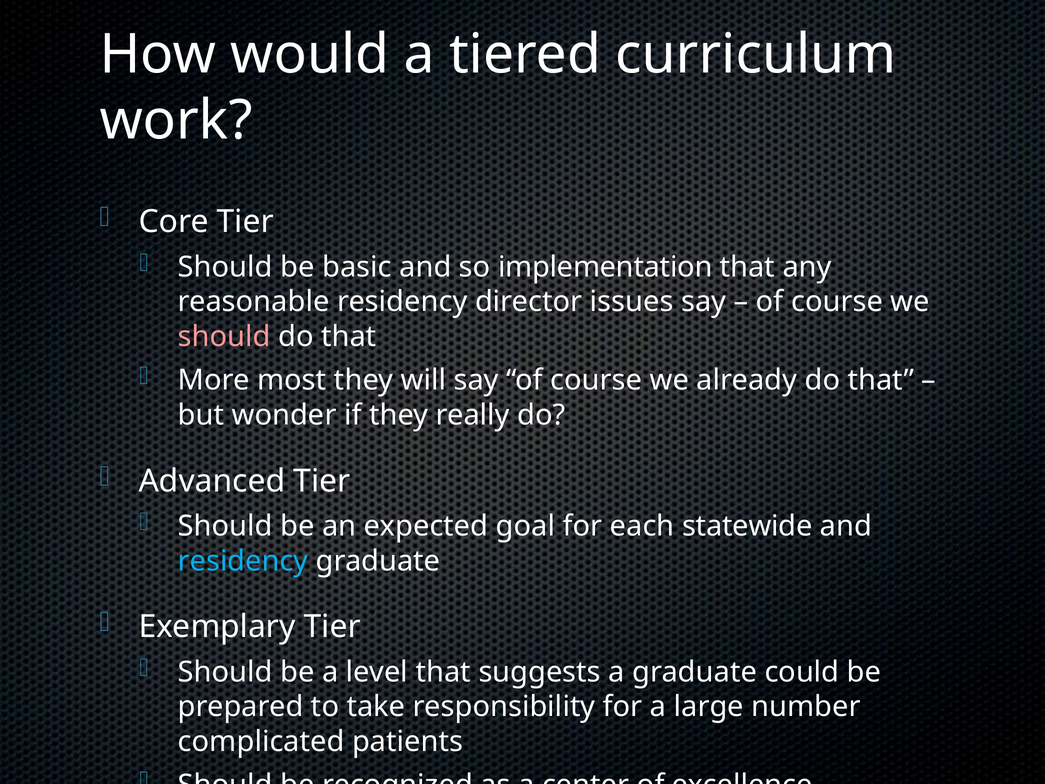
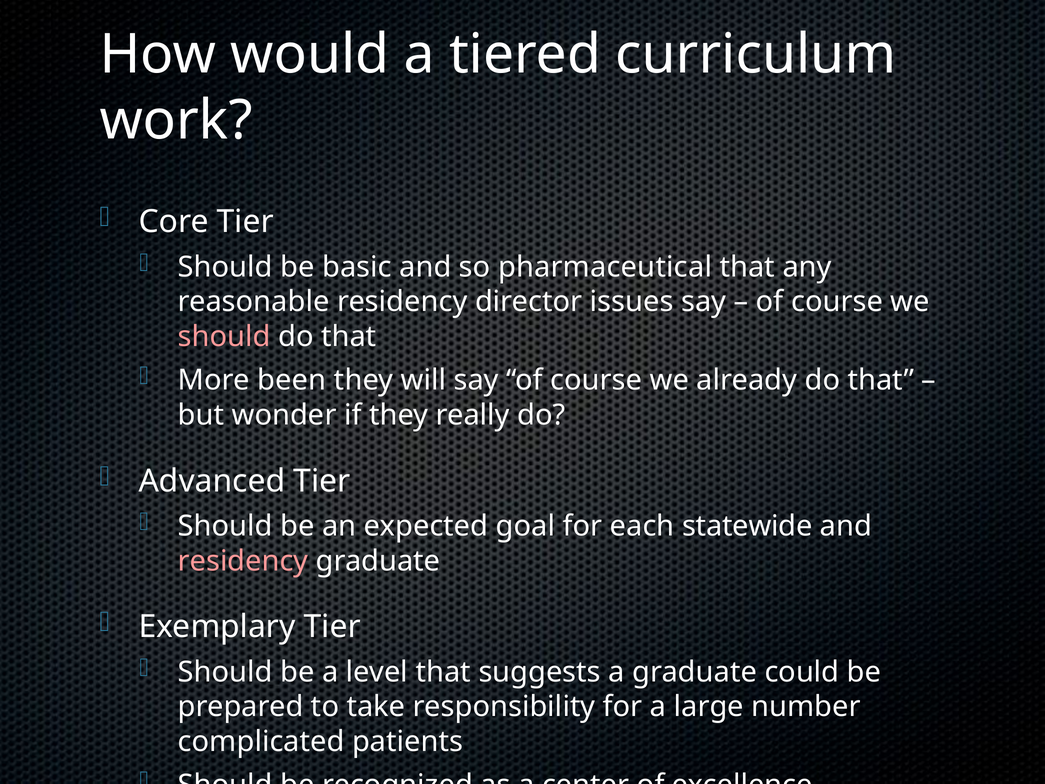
implementation: implementation -> pharmaceutical
most: most -> been
residency at (243, 561) colour: light blue -> pink
